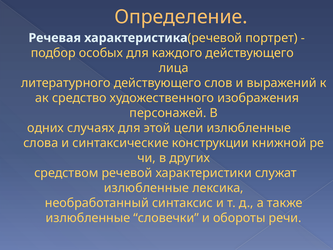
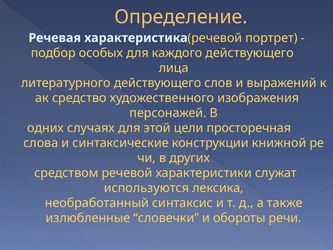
цели излюбленные: излюбленные -> просторечная
излюбленные at (146, 188): излюбленные -> используются
